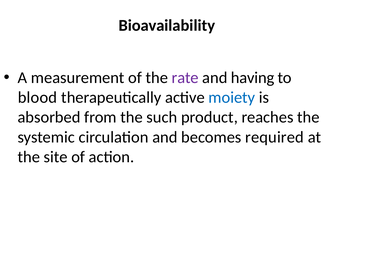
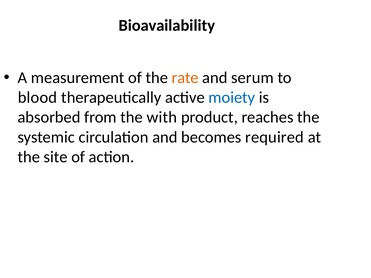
rate colour: purple -> orange
having: having -> serum
such: such -> with
